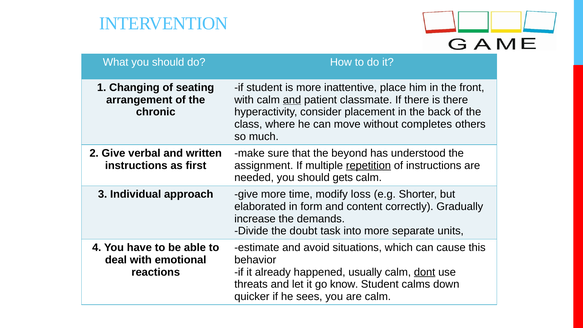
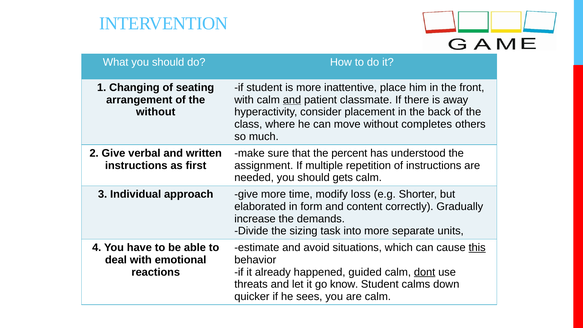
is there: there -> away
chronic at (156, 112): chronic -> without
beyond: beyond -> percent
repetition underline: present -> none
doubt: doubt -> sizing
this underline: none -> present
usually: usually -> guided
